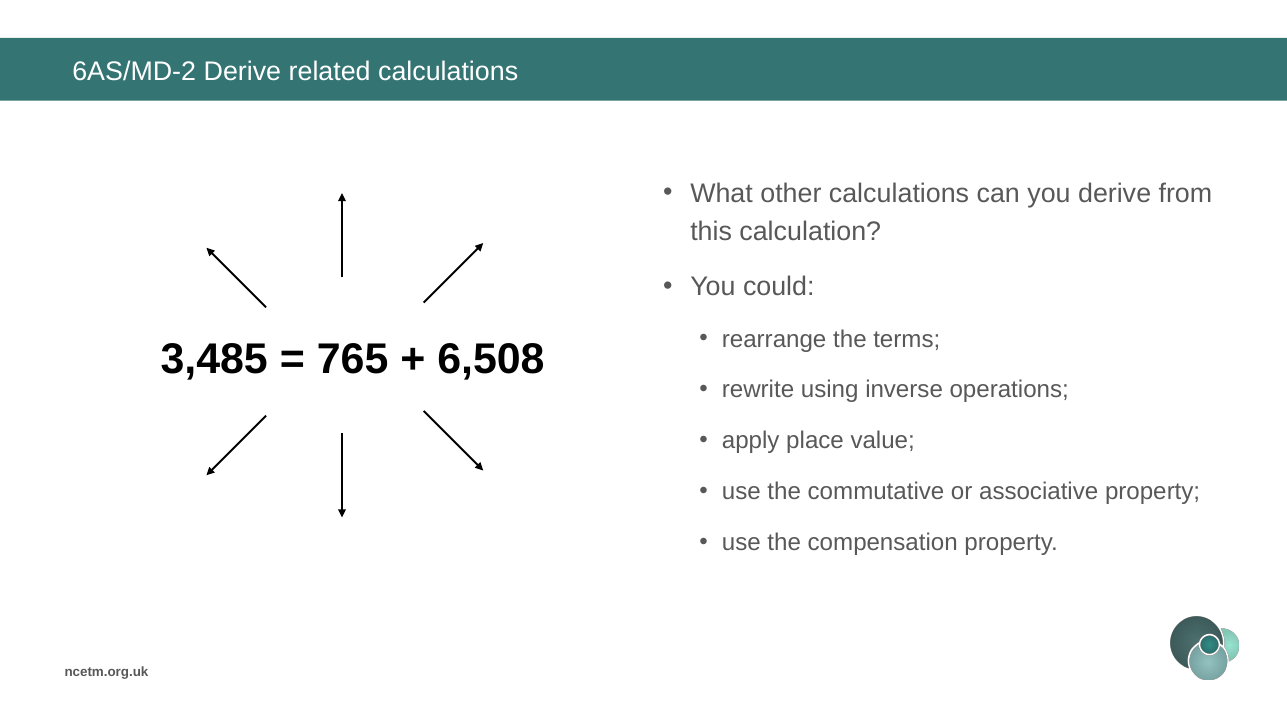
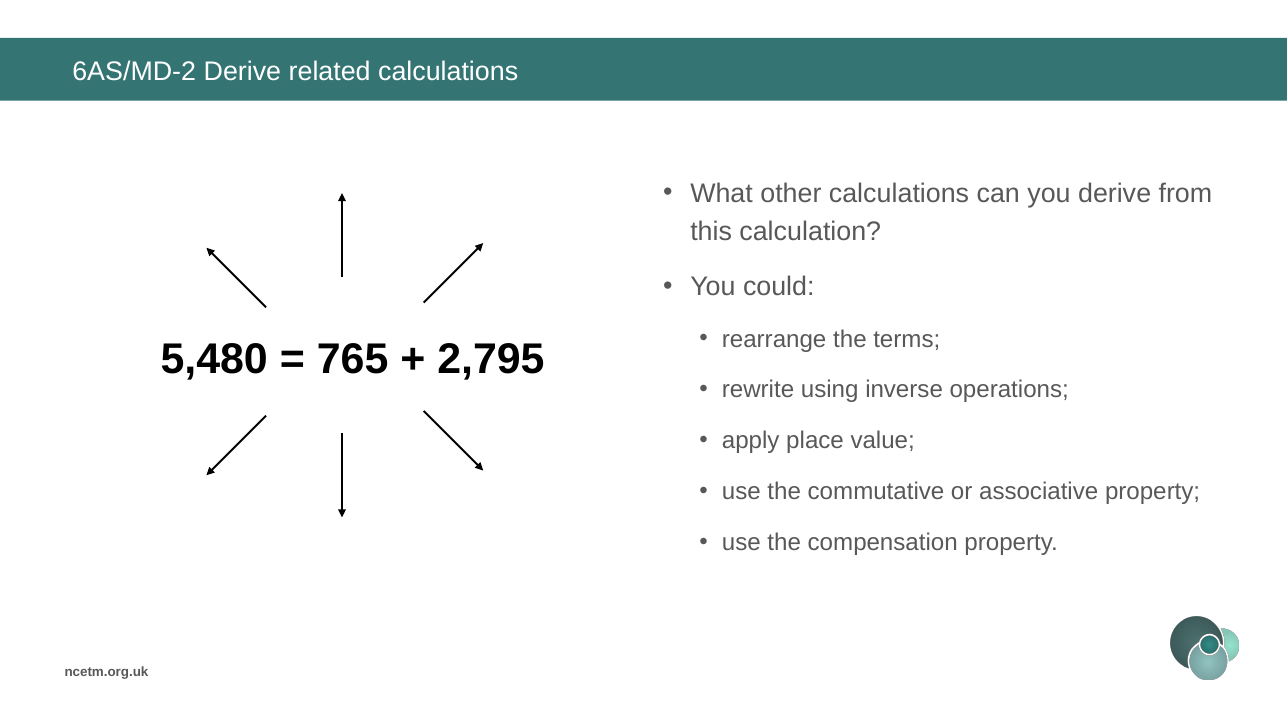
3,485: 3,485 -> 5,480
6,508: 6,508 -> 2,795
